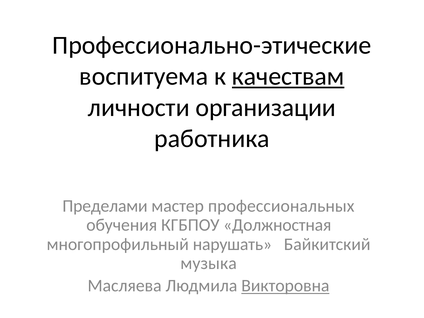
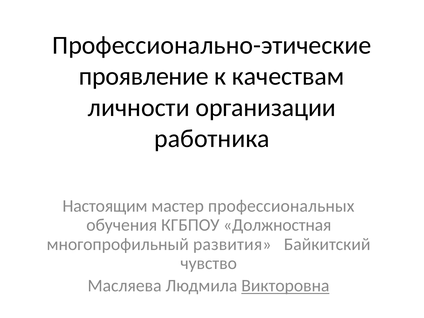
воспитуема: воспитуема -> проявление
качествам underline: present -> none
Пределами: Пределами -> Настоящим
нарушать: нарушать -> развития
музыка: музыка -> чувство
